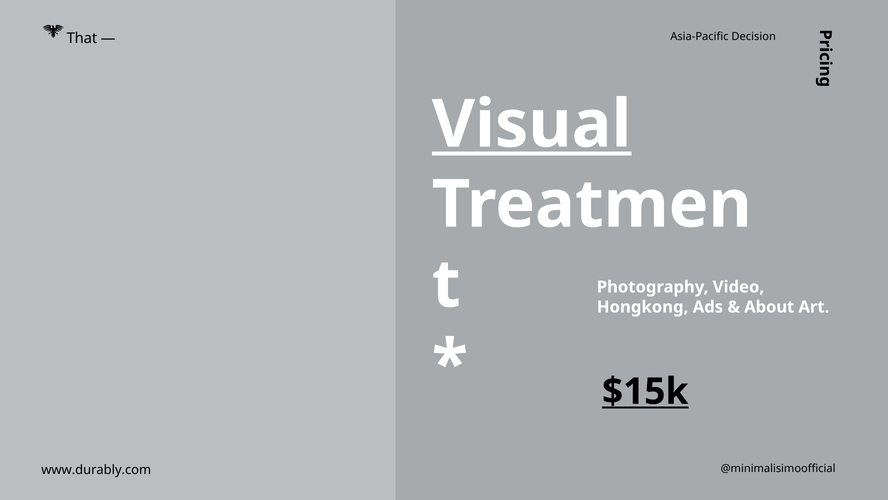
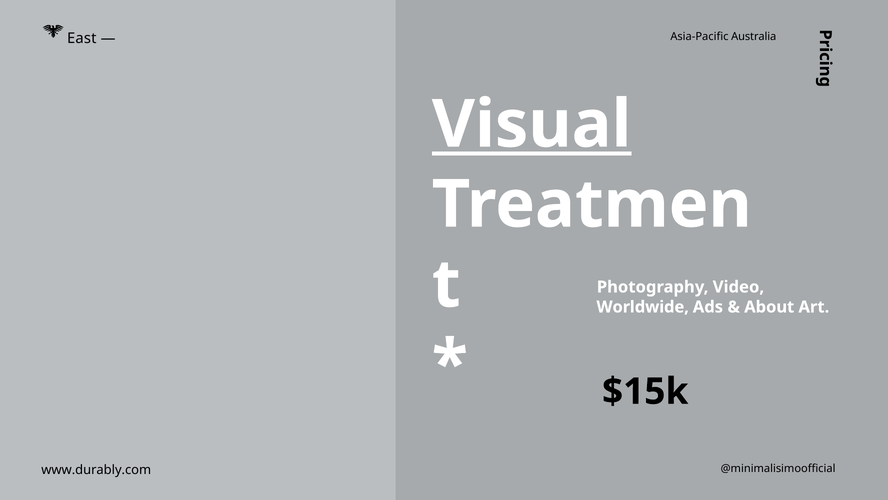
Decision: Decision -> Australia
That: That -> East
Hongkong: Hongkong -> Worldwide
$15k underline: present -> none
